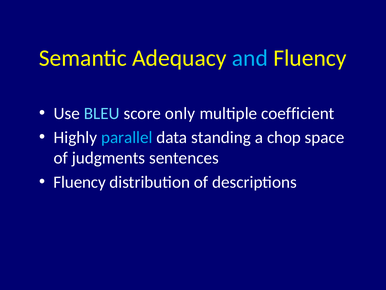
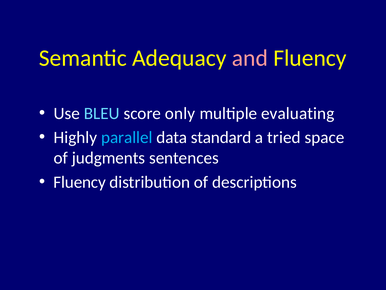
and colour: light blue -> pink
coefficient: coefficient -> evaluating
standing: standing -> standard
chop: chop -> tried
